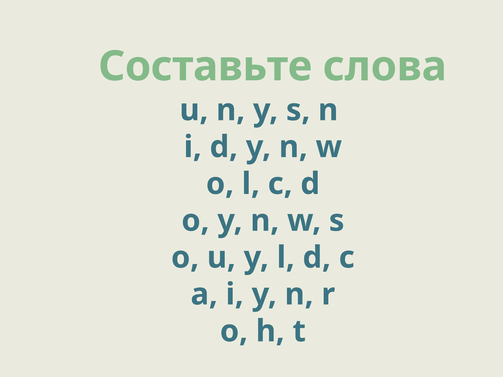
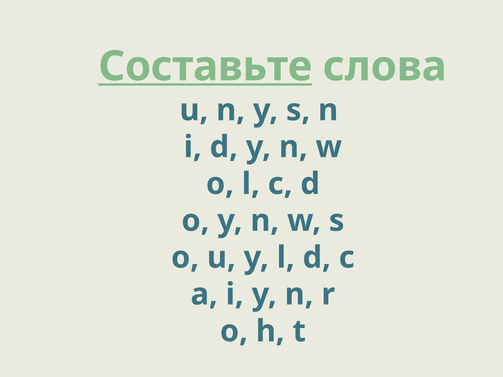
Составьте underline: none -> present
